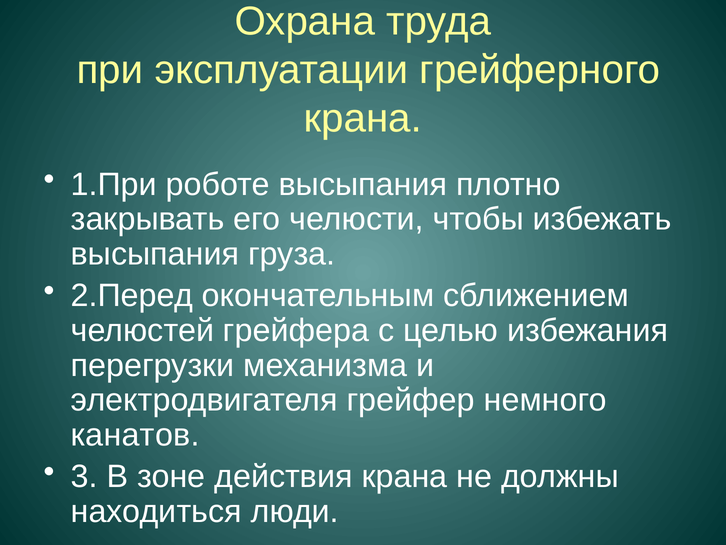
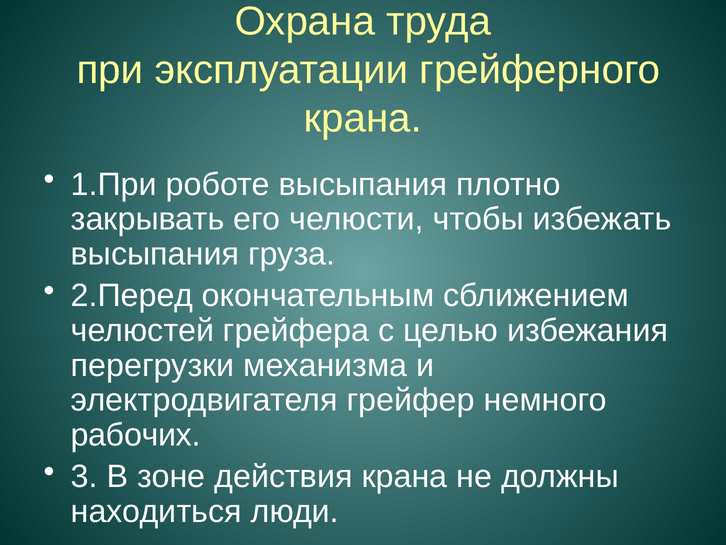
канатов: канатов -> рабочих
